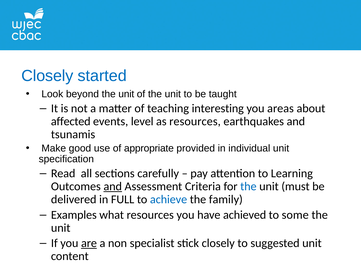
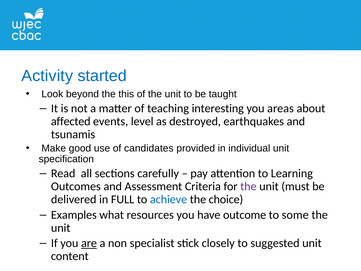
Closely at (47, 76): Closely -> Activity
beyond the unit: unit -> this
as resources: resources -> destroyed
appropriate: appropriate -> candidates
and at (113, 186) underline: present -> none
the at (248, 186) colour: blue -> purple
family: family -> choice
achieved: achieved -> outcome
